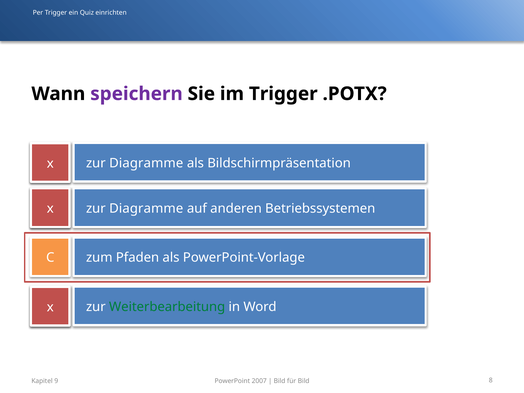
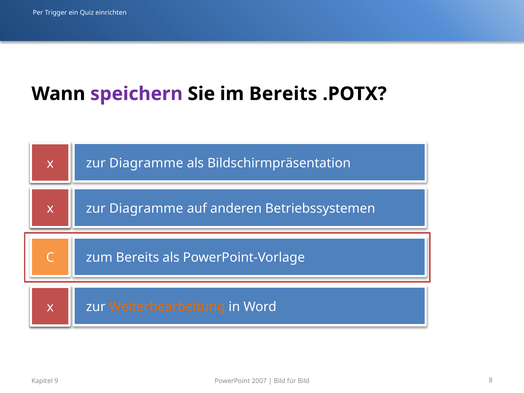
im Trigger: Trigger -> Bereits
zum Pfaden: Pfaden -> Bereits
Weiterbearbeitung colour: green -> orange
